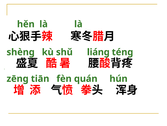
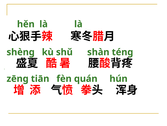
liánɡ: liánɡ -> shàn
